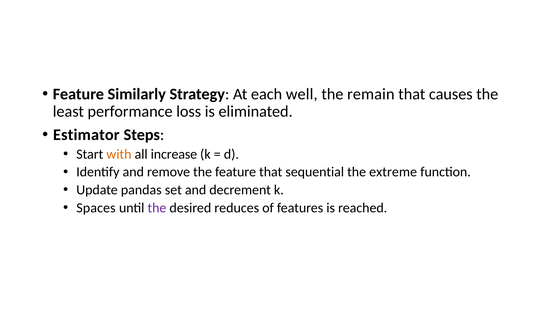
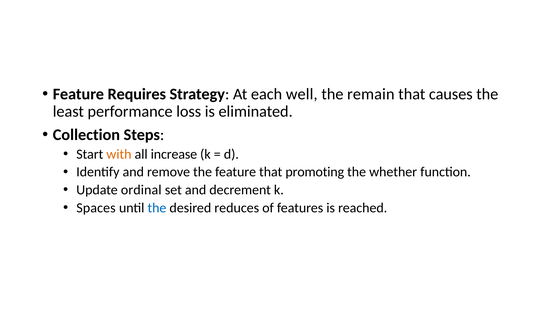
Similarly: Similarly -> Requires
Estimator: Estimator -> Collection
sequential: sequential -> promoting
extreme: extreme -> whether
pandas: pandas -> ordinal
the at (157, 208) colour: purple -> blue
